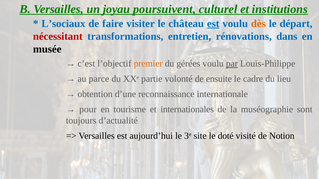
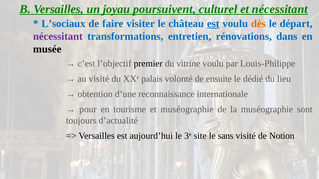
et institutions: institutions -> nécessitant
nécessitant at (58, 36) colour: red -> purple
premier colour: orange -> black
gérées: gérées -> vitrine
par underline: present -> none
au parce: parce -> visité
partie: partie -> palais
cadre: cadre -> dédié
et internationales: internationales -> muséographie
doté: doté -> sans
